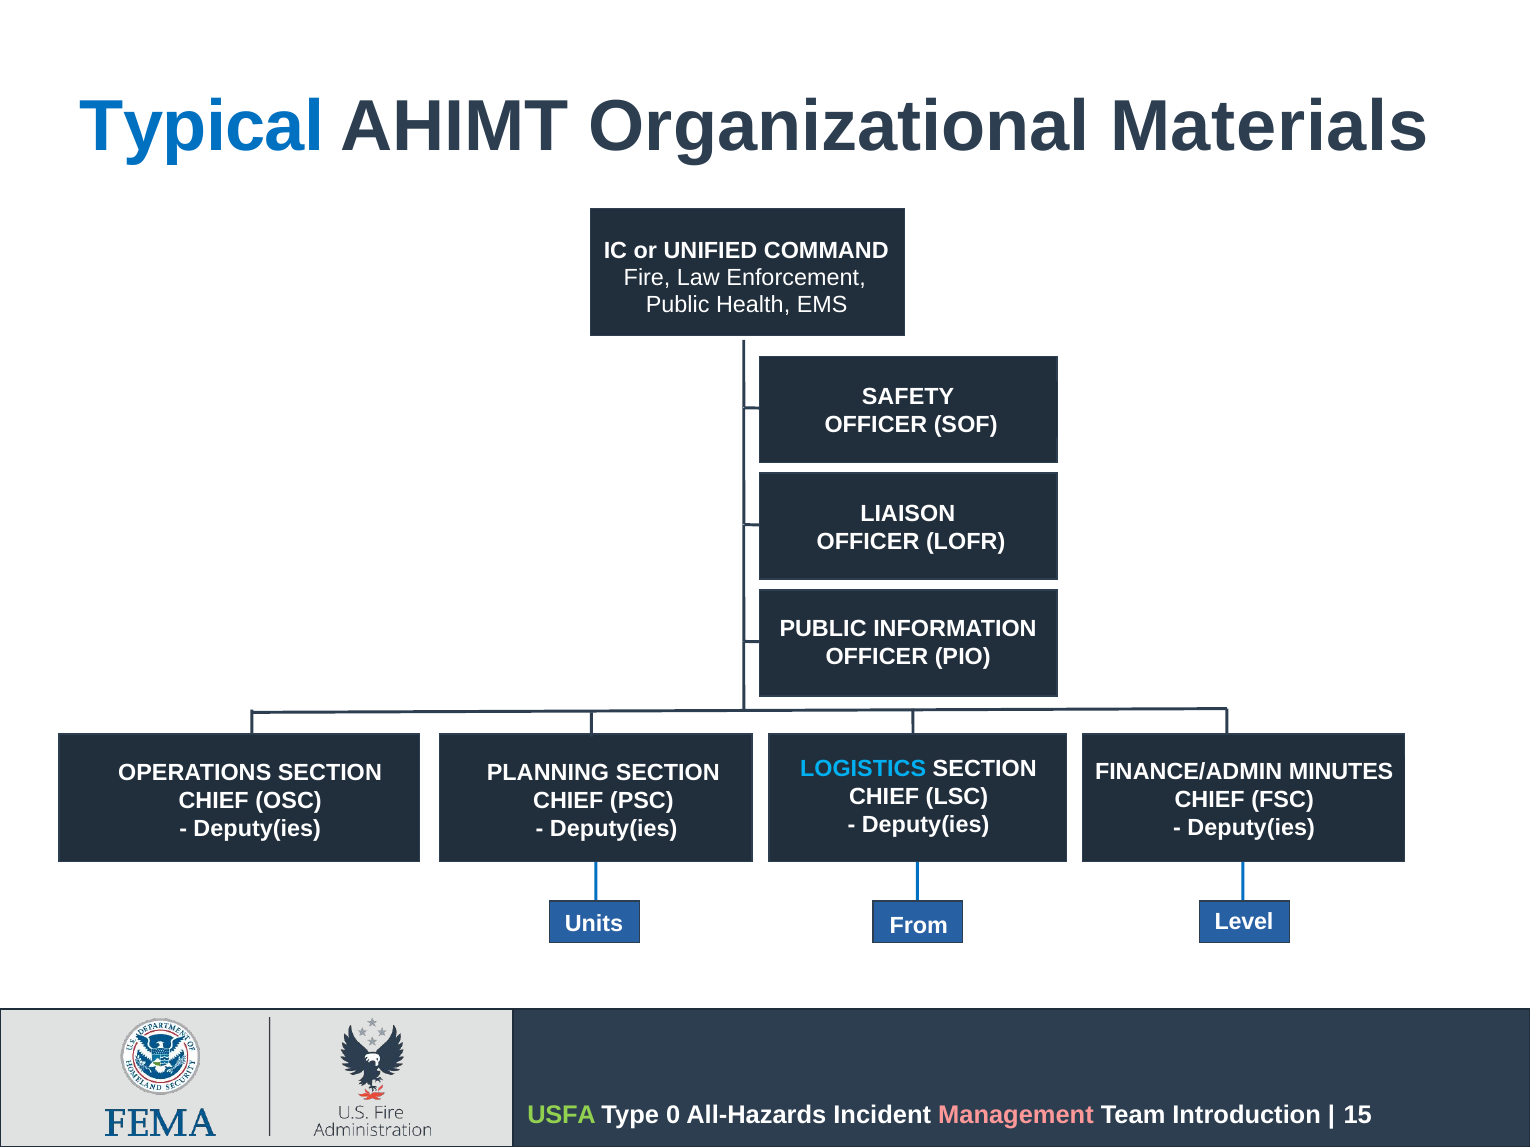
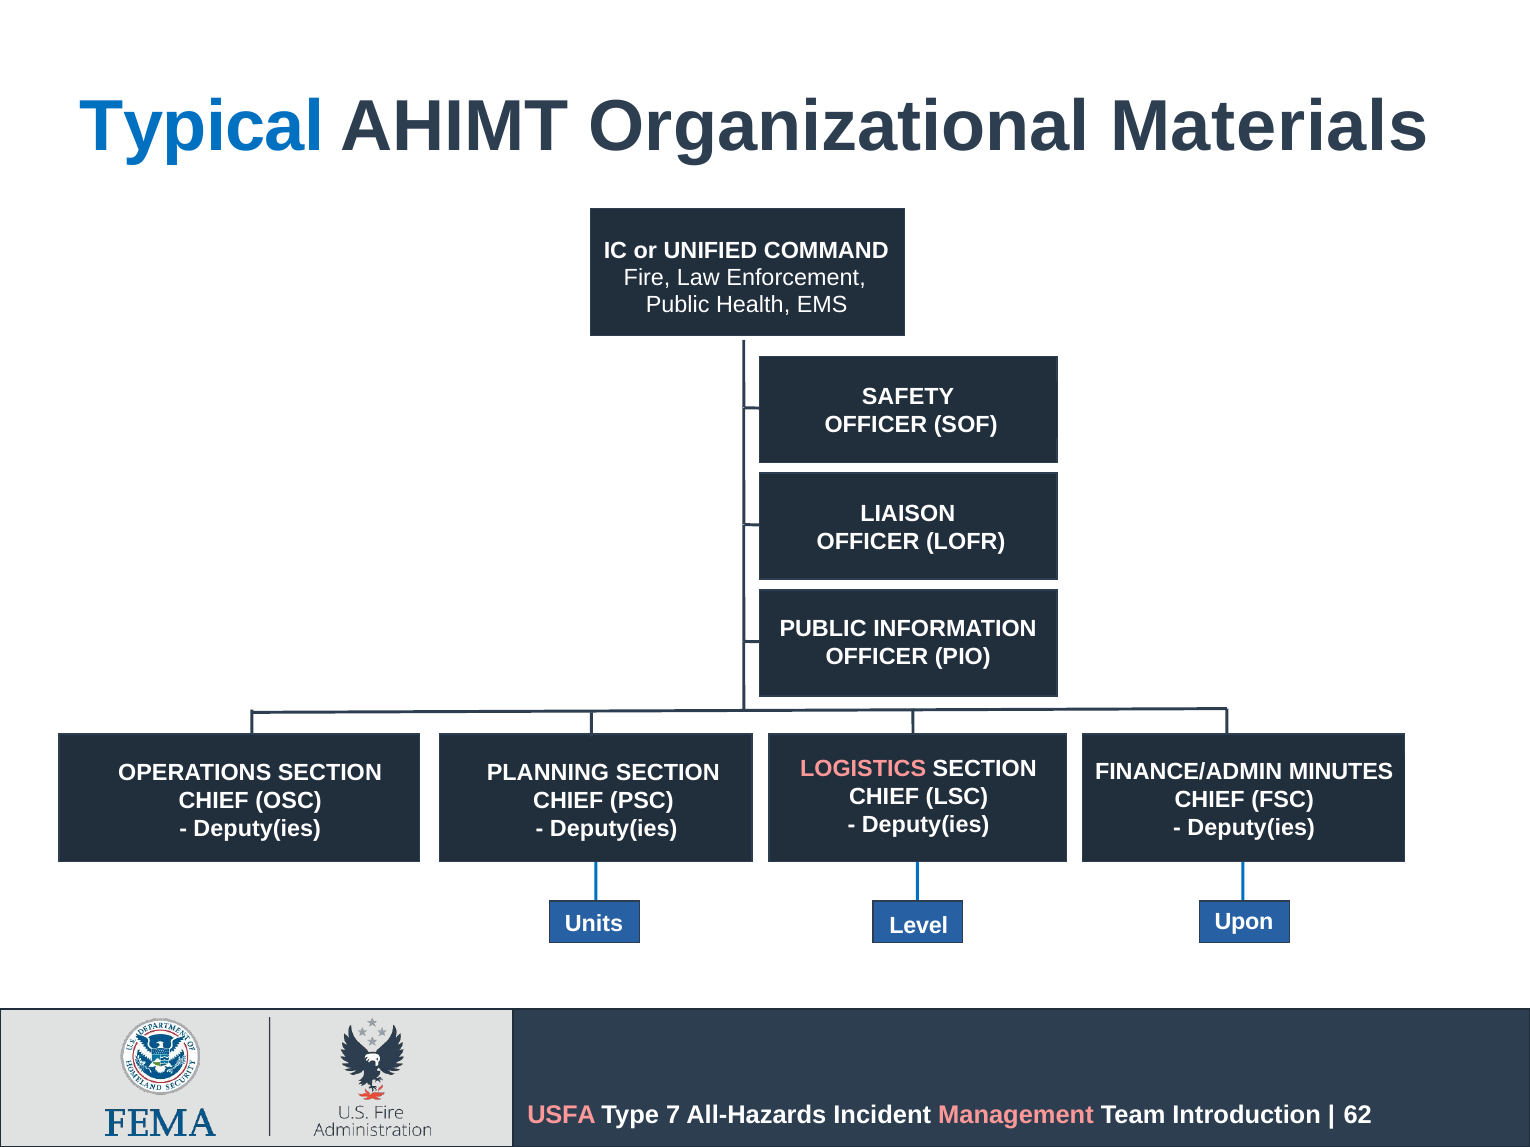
LOGISTICS at (863, 769) colour: light blue -> pink
Level: Level -> Upon
From: From -> Level
USFA colour: light green -> pink
0: 0 -> 7
15: 15 -> 62
